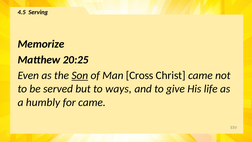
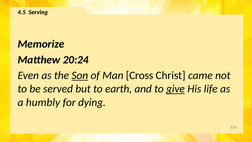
20:25: 20:25 -> 20:24
ways: ways -> earth
give underline: none -> present
for came: came -> dying
